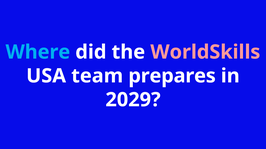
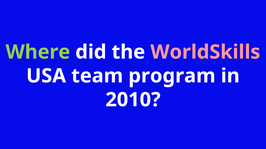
Where colour: light blue -> light green
prepares: prepares -> program
2029: 2029 -> 2010
